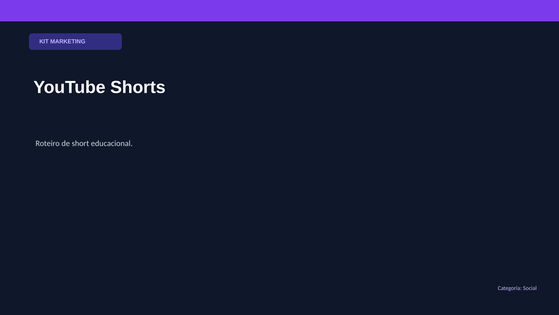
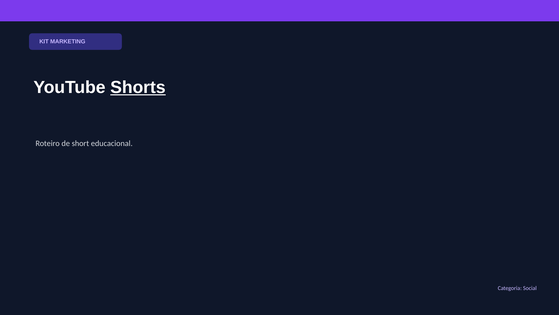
Shorts underline: none -> present
